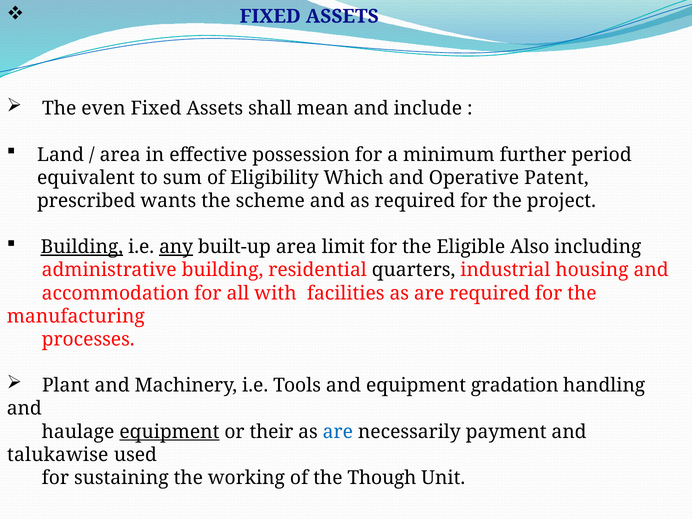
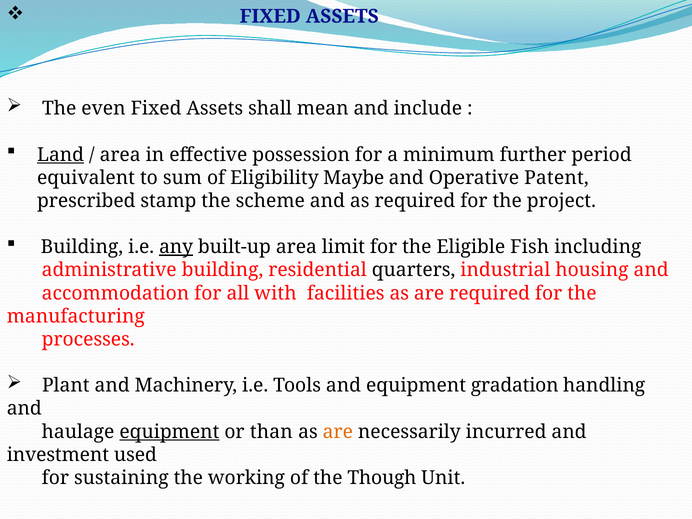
Land underline: none -> present
Which: Which -> Maybe
wants: wants -> stamp
Building at (82, 247) underline: present -> none
Also: Also -> Fish
their: their -> than
are at (338, 432) colour: blue -> orange
payment: payment -> incurred
talukawise: talukawise -> investment
